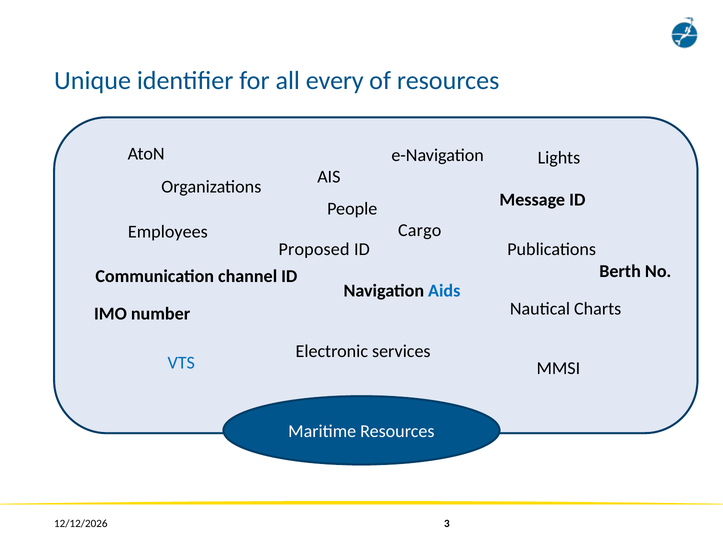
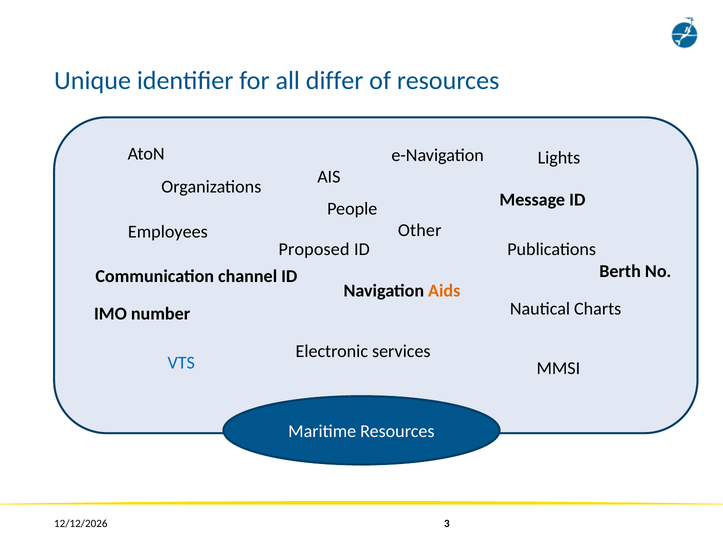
every: every -> differ
Cargo: Cargo -> Other
Aids colour: blue -> orange
